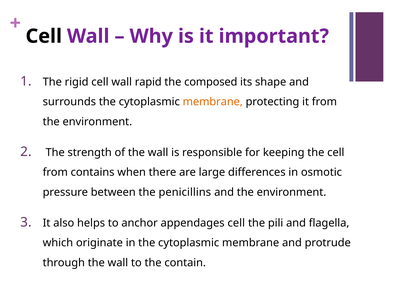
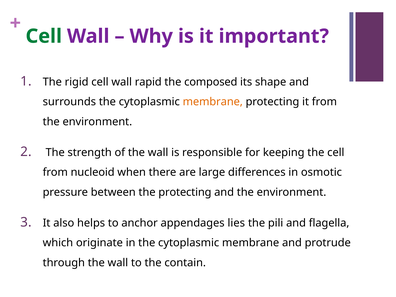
Cell at (44, 36) colour: black -> green
contains: contains -> nucleoid
the penicillins: penicillins -> protecting
appendages cell: cell -> lies
